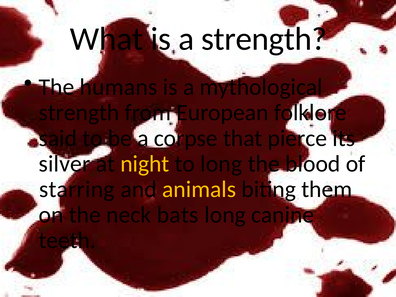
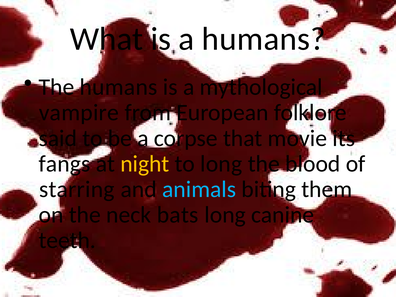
a strength: strength -> humans
strength at (79, 113): strength -> vampire
pierce: pierce -> movie
silver: silver -> fangs
animals colour: yellow -> light blue
